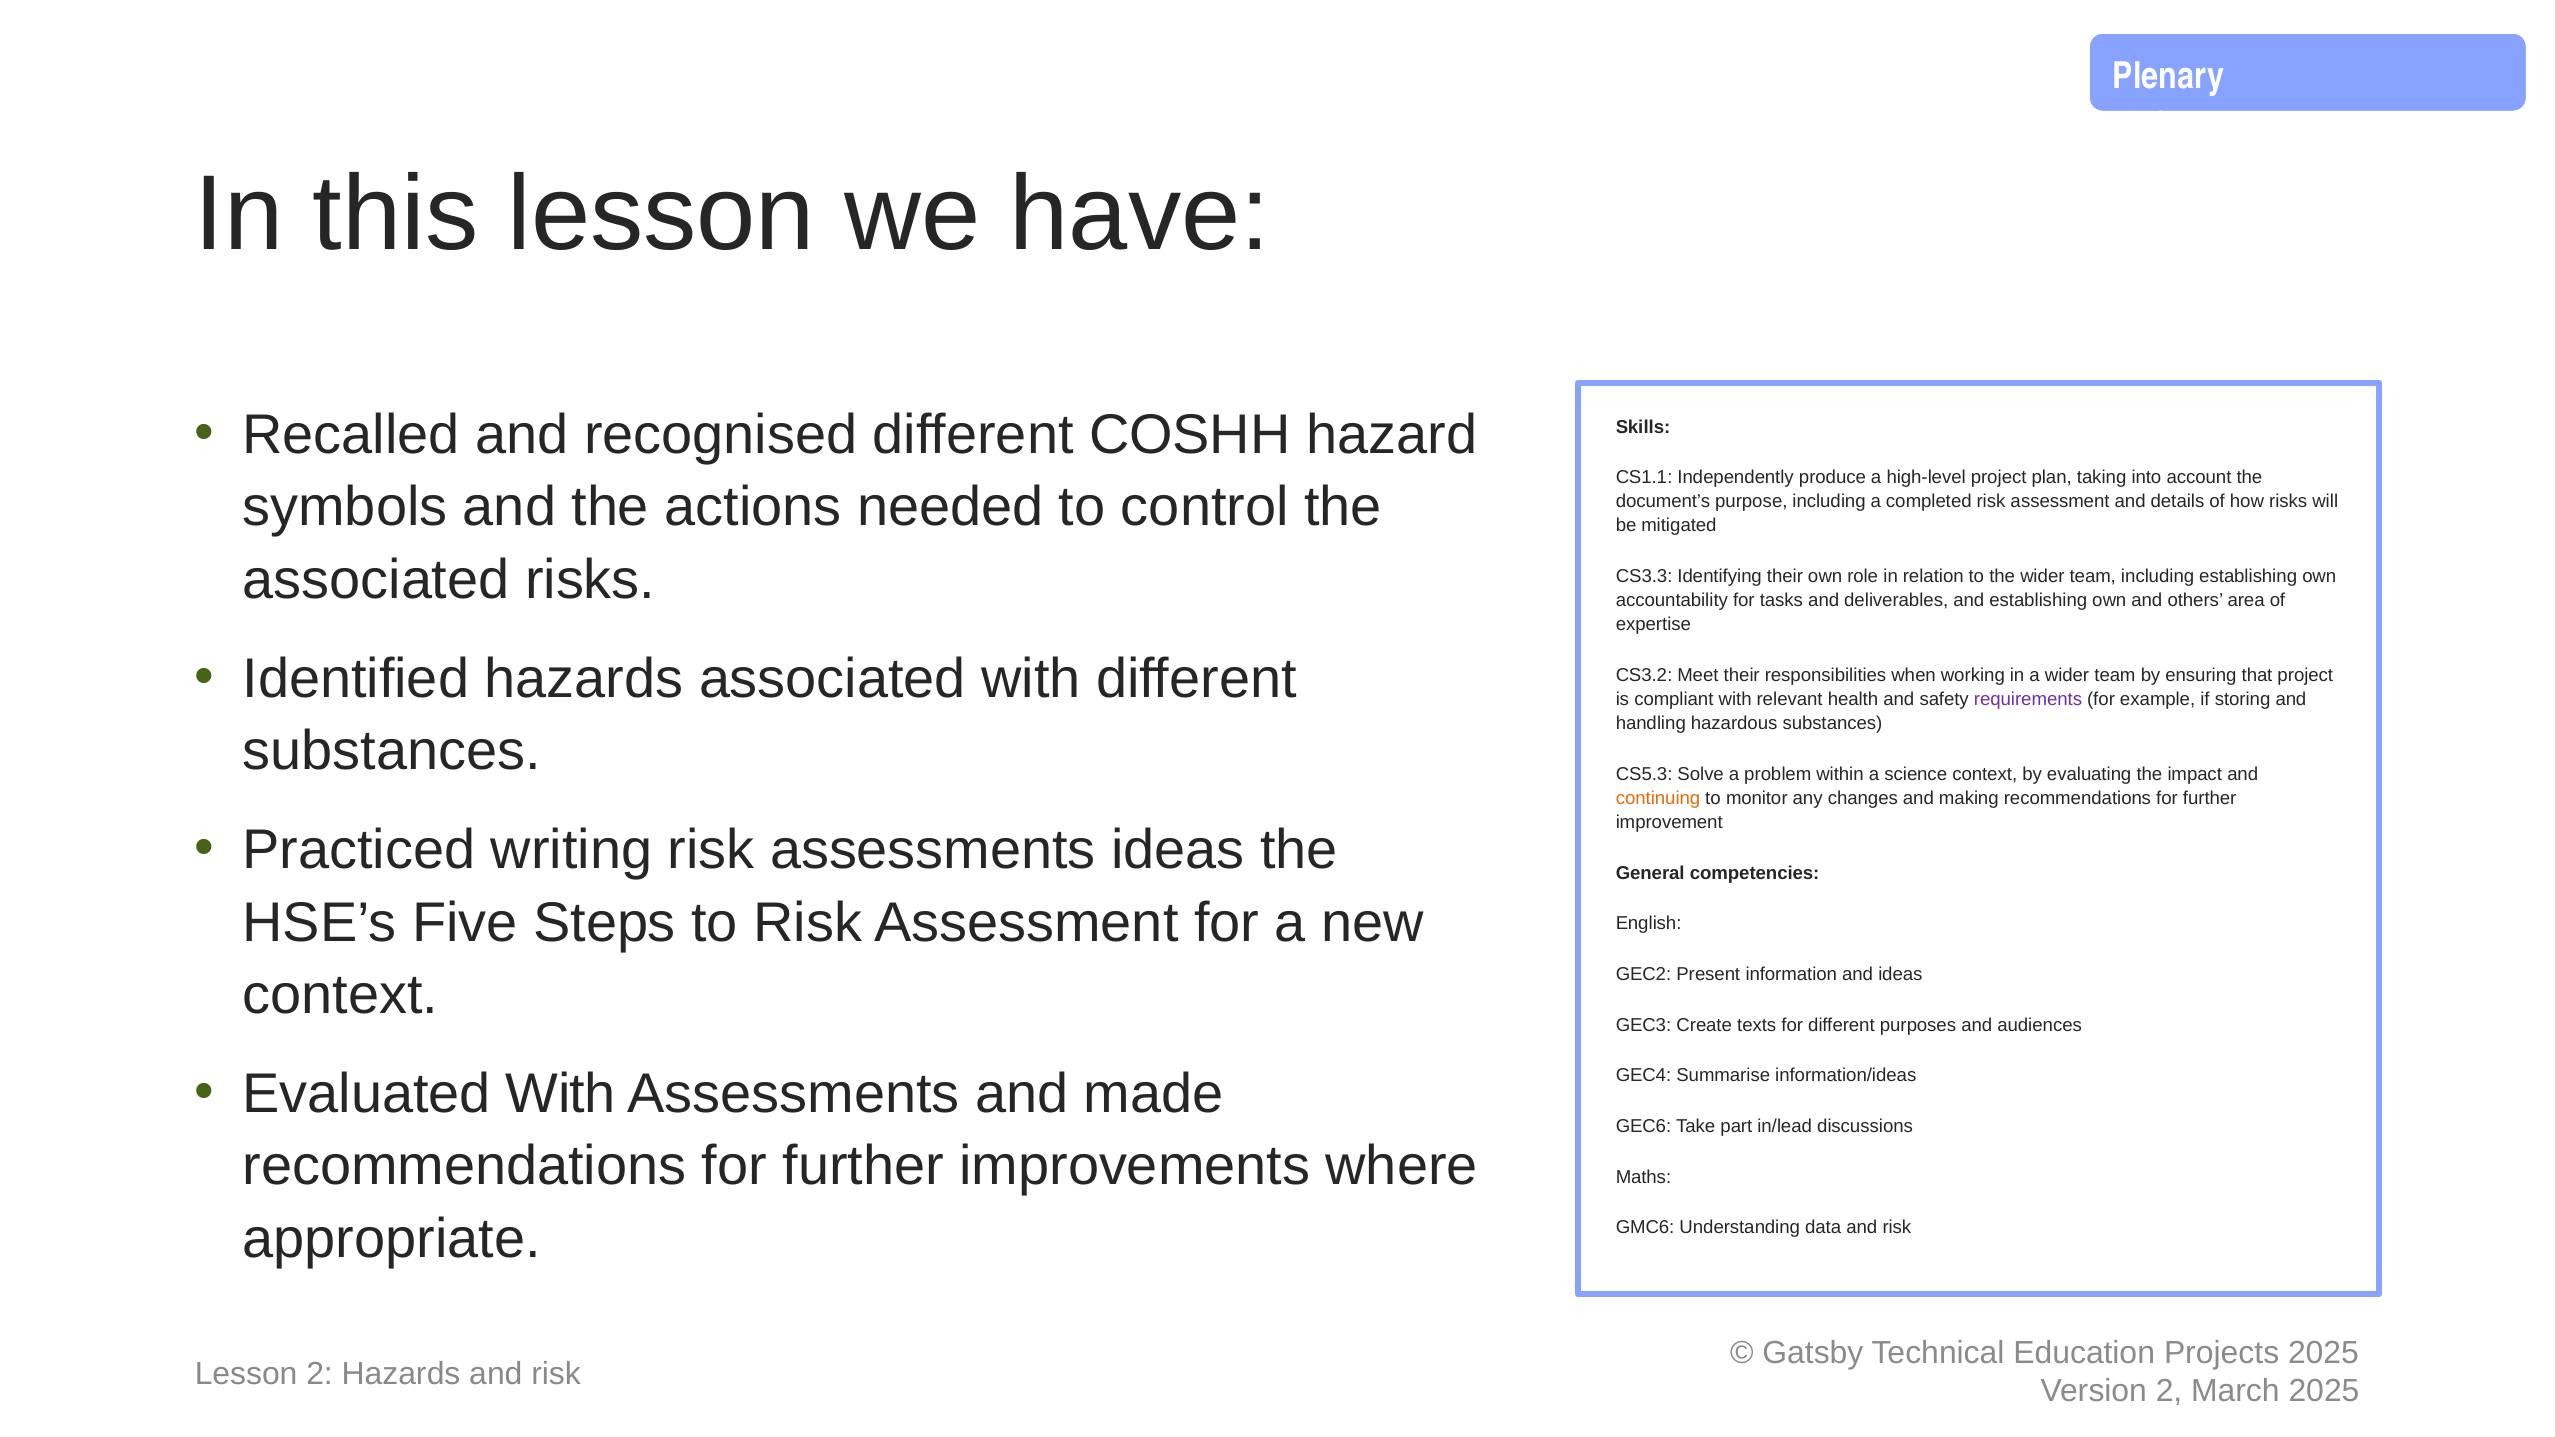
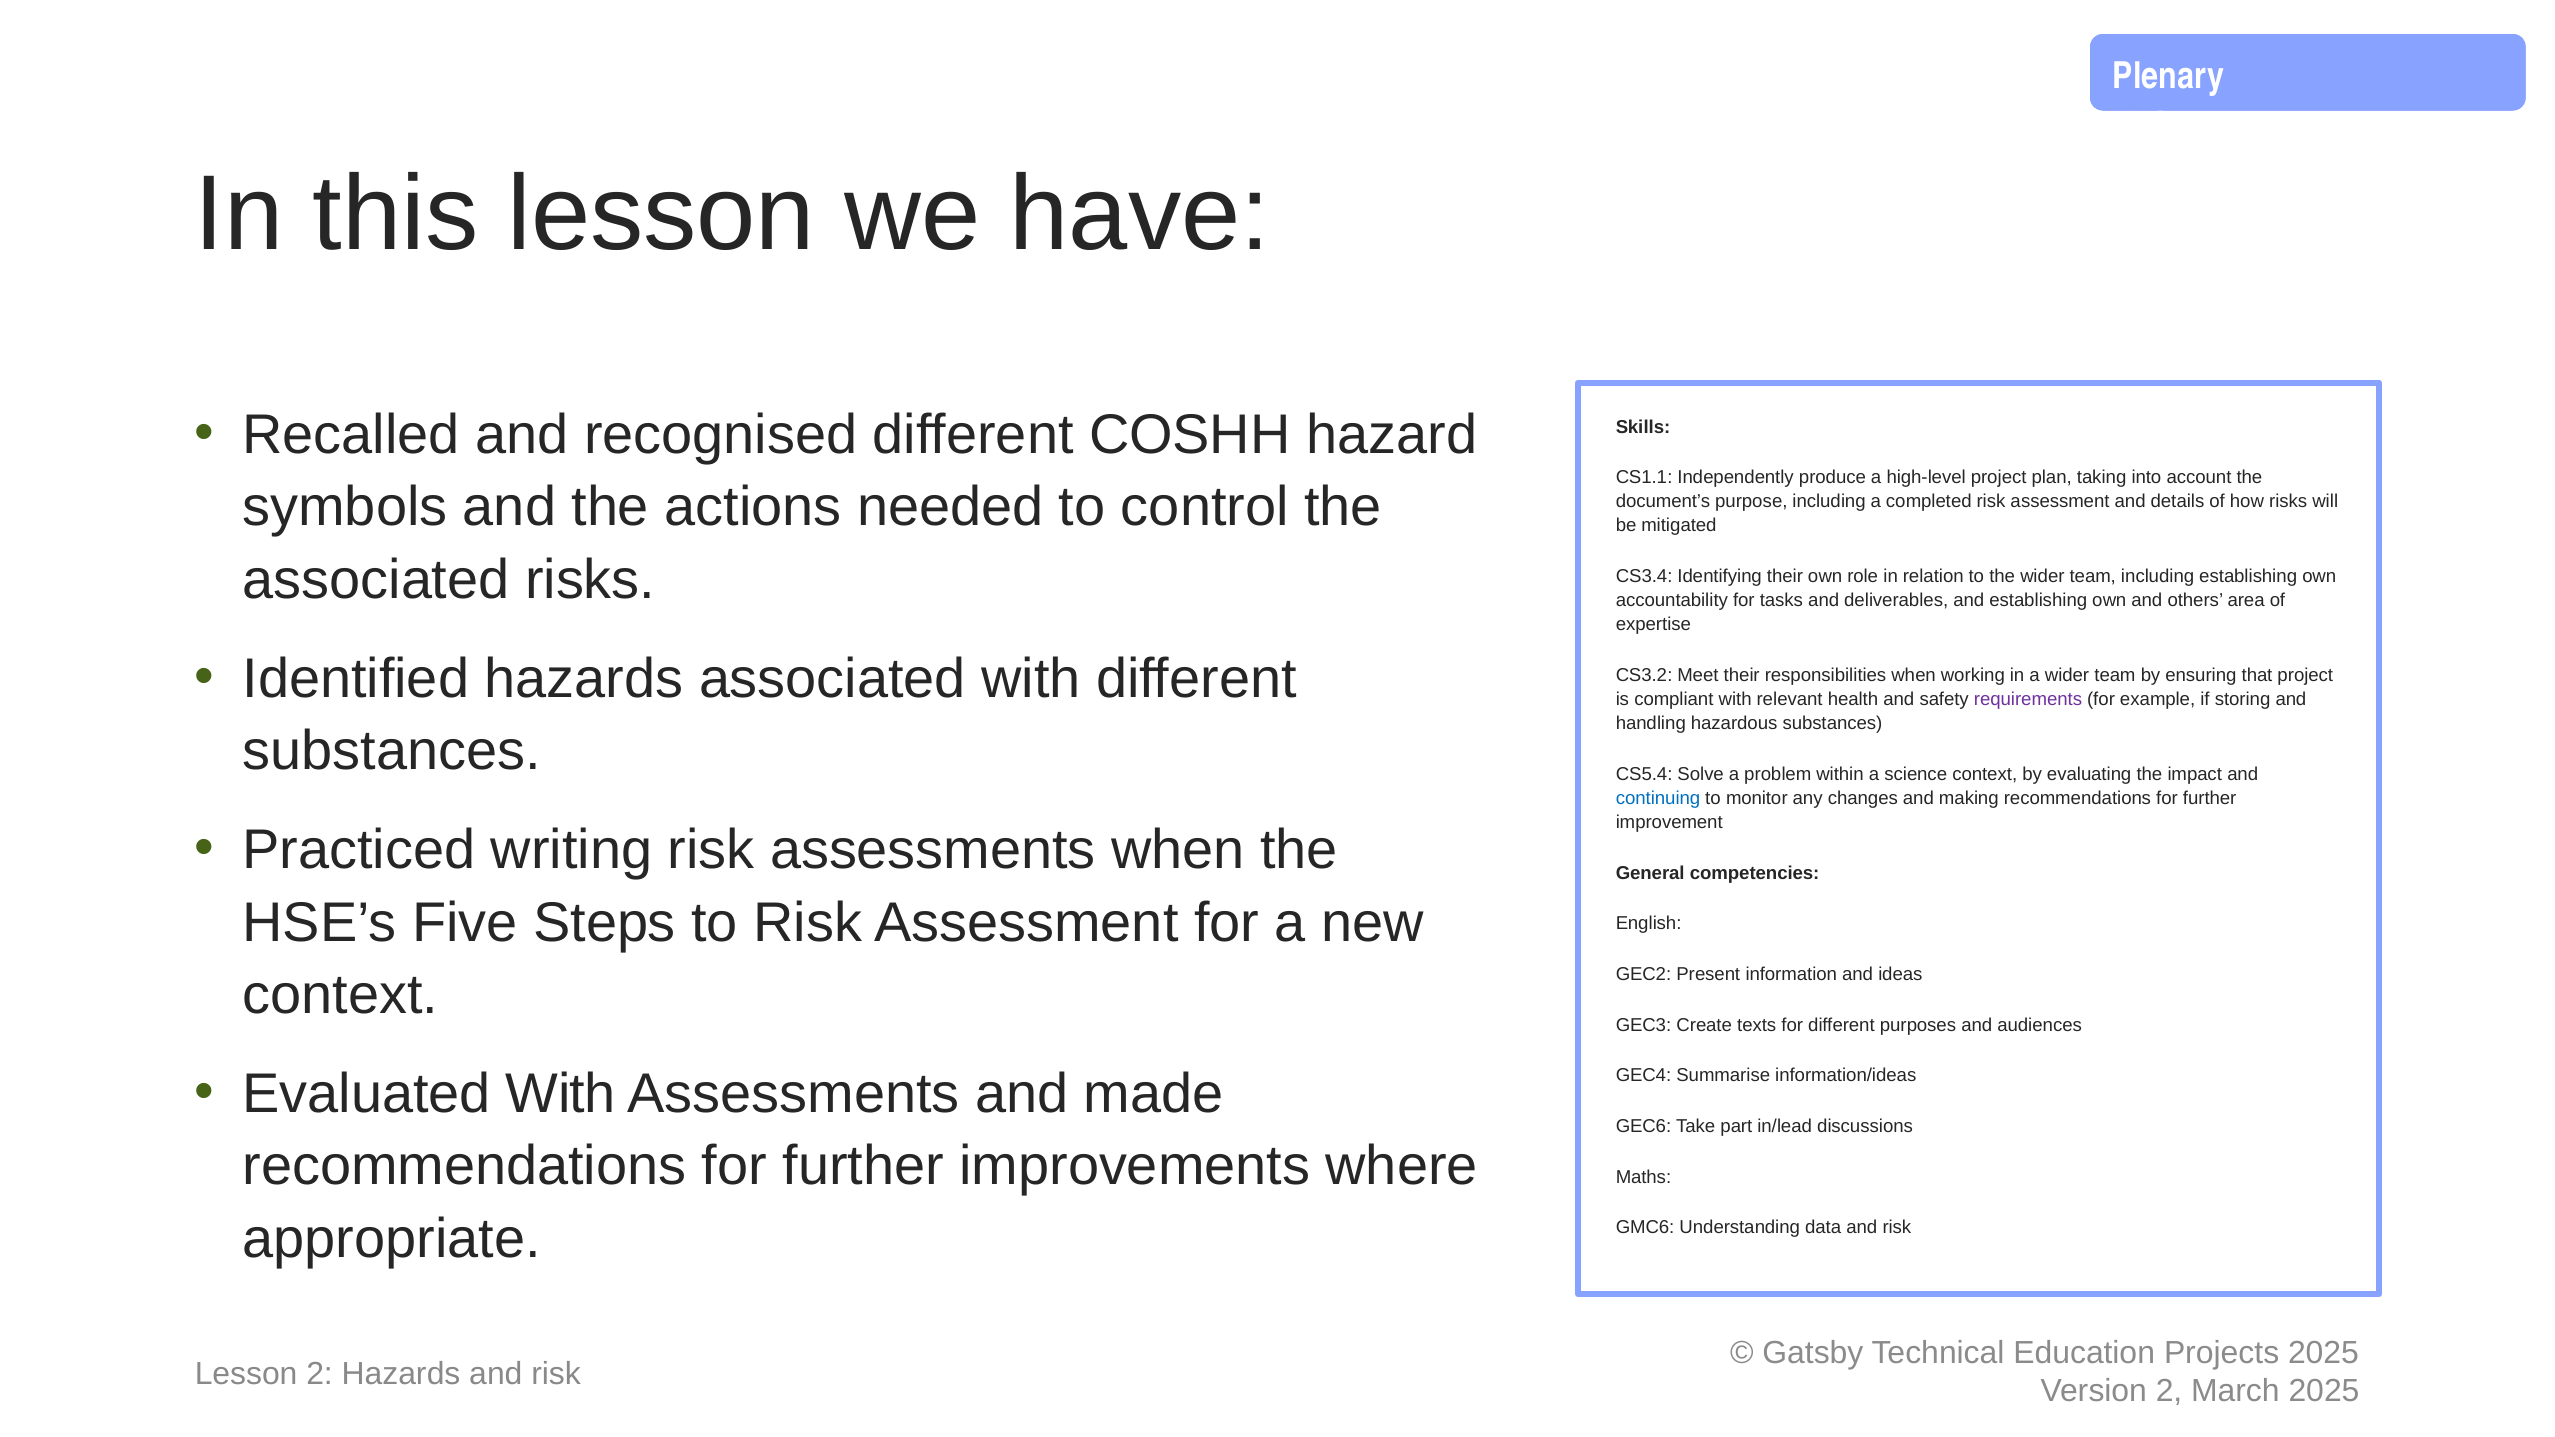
CS3.3: CS3.3 -> CS3.4
CS5.3: CS5.3 -> CS5.4
continuing colour: orange -> blue
assessments ideas: ideas -> when
